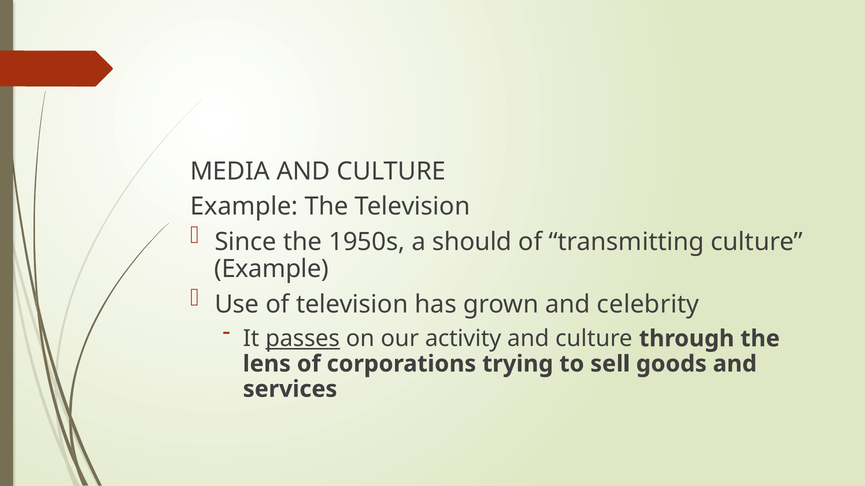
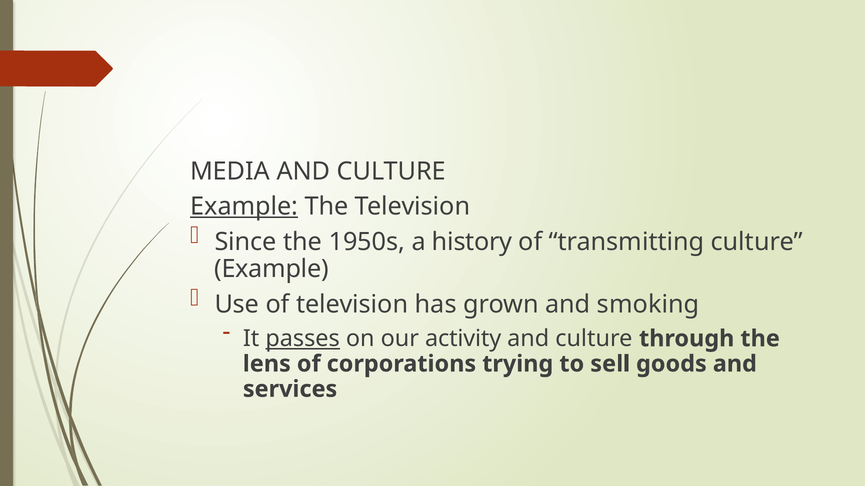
Example at (244, 207) underline: none -> present
should: should -> history
celebrity: celebrity -> smoking
